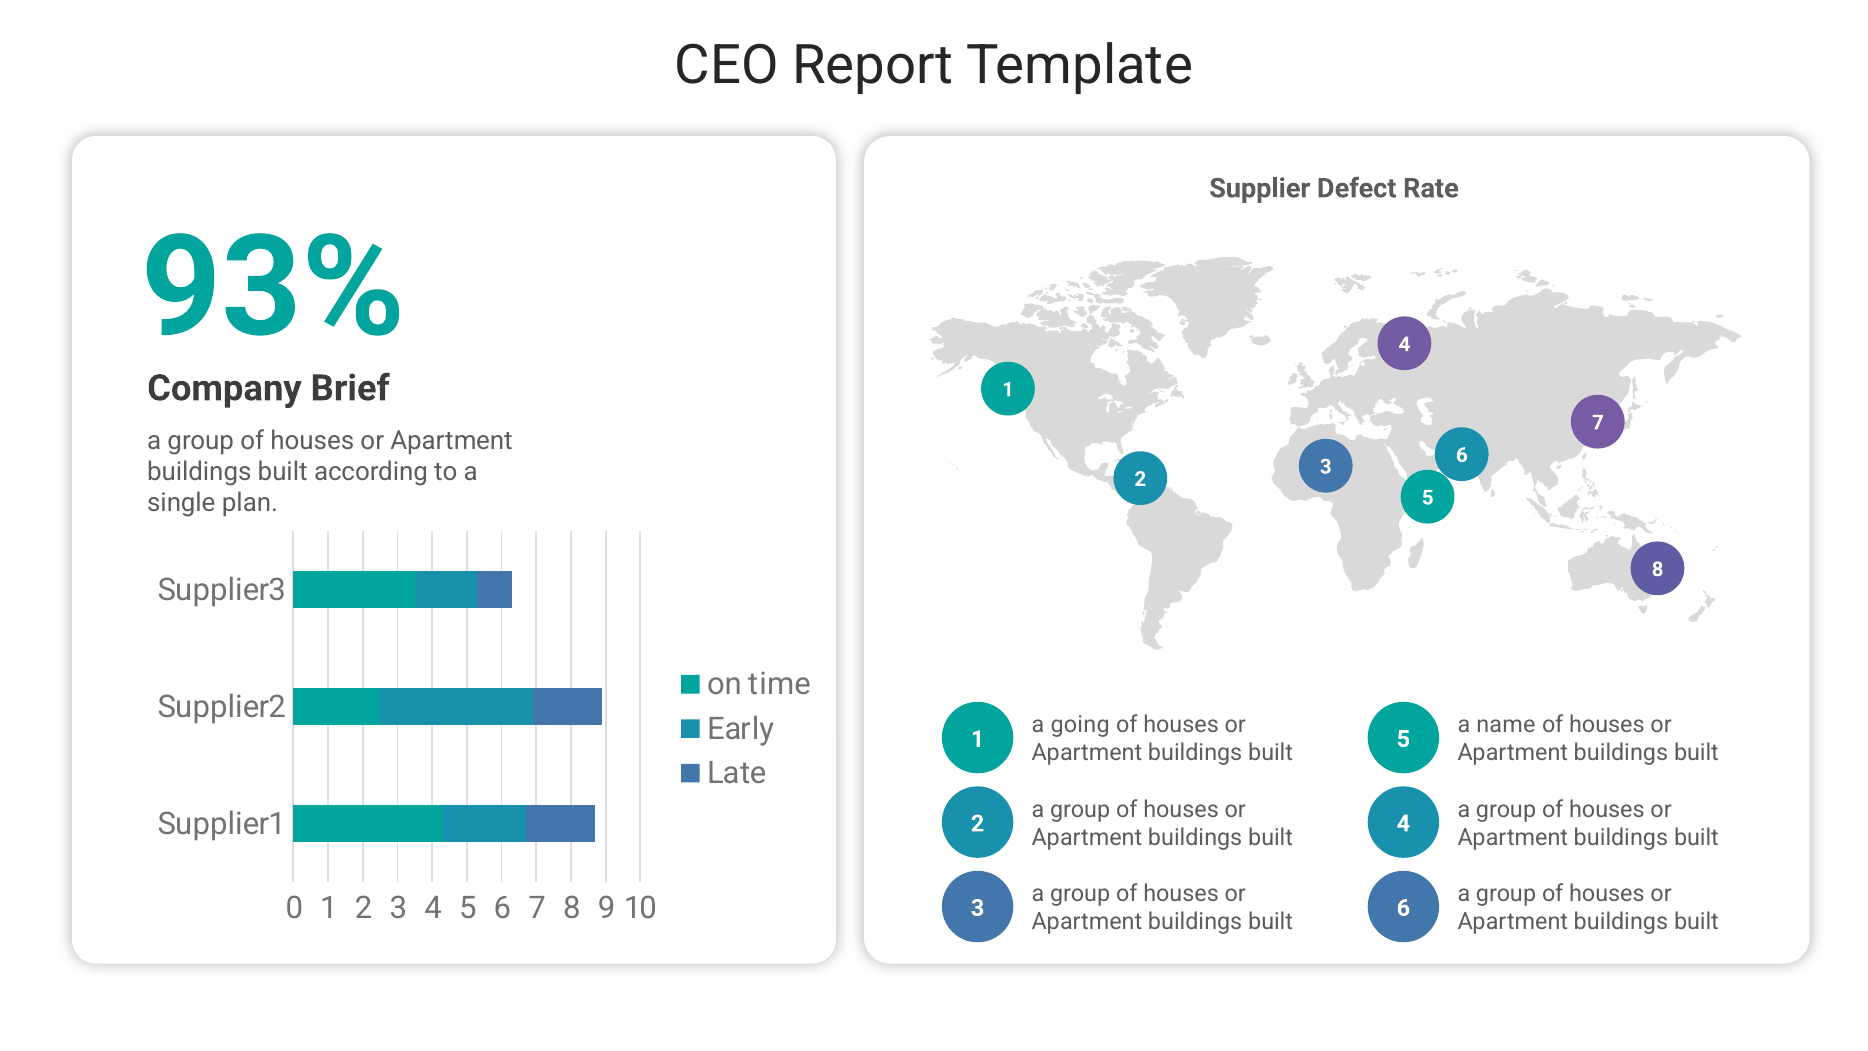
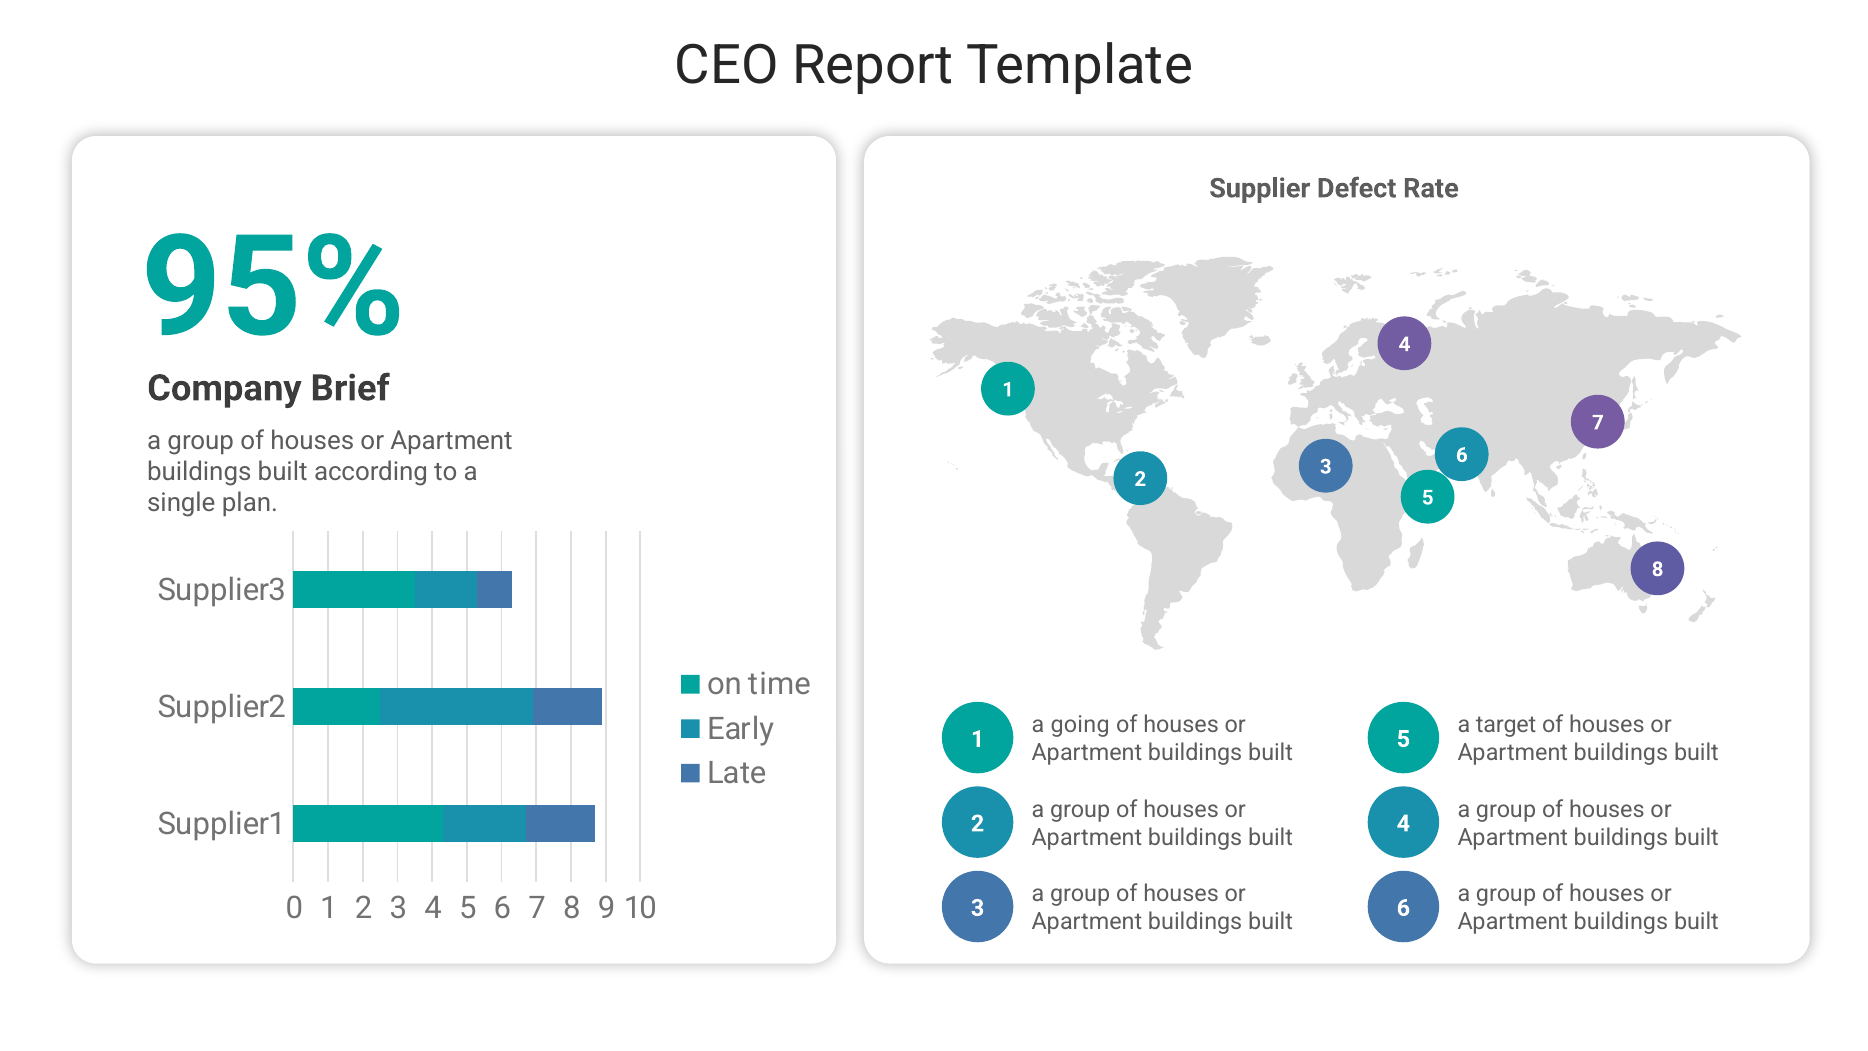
93%: 93% -> 95%
name: name -> target
